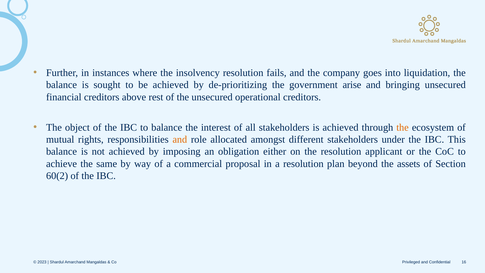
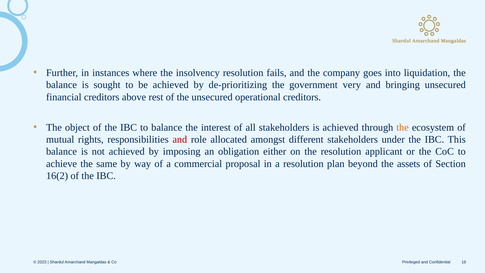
arise: arise -> very
and at (180, 139) colour: orange -> red
60(2: 60(2 -> 16(2
